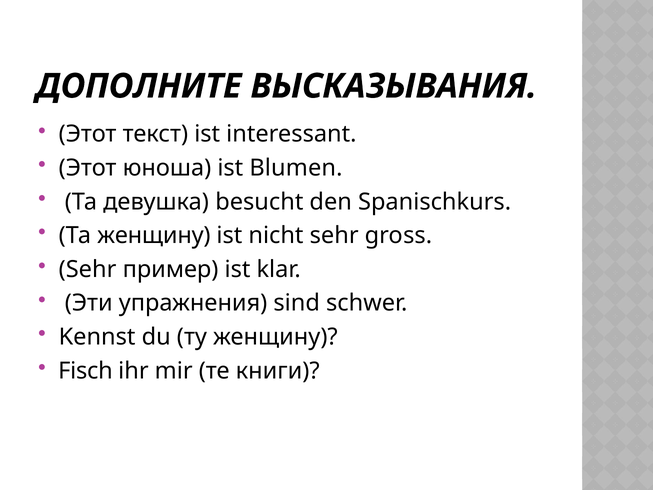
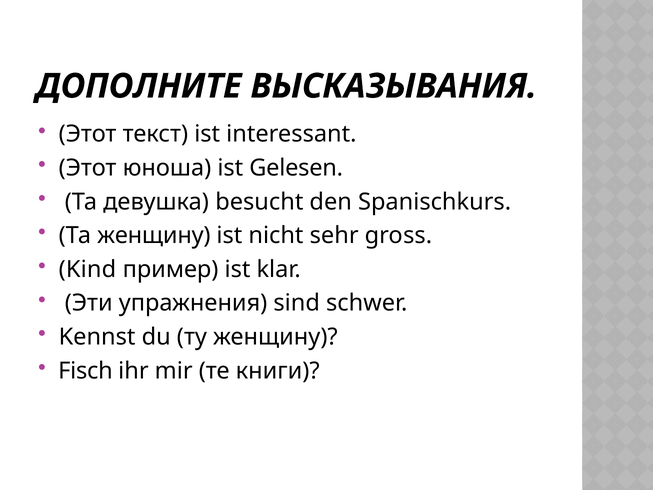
Blumen: Blumen -> Gelesen
Sehr at (88, 269): Sehr -> Kind
